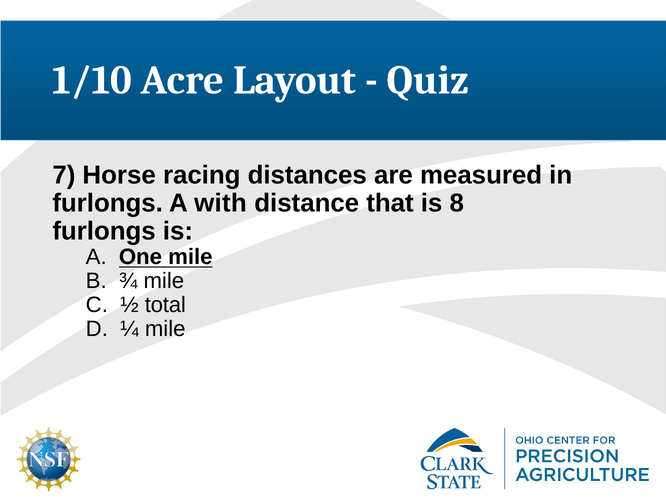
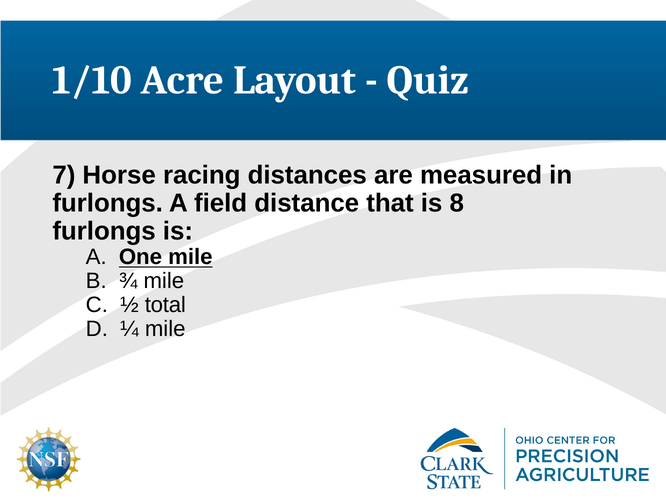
with: with -> field
